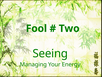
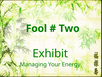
Seeing: Seeing -> Exhibit
